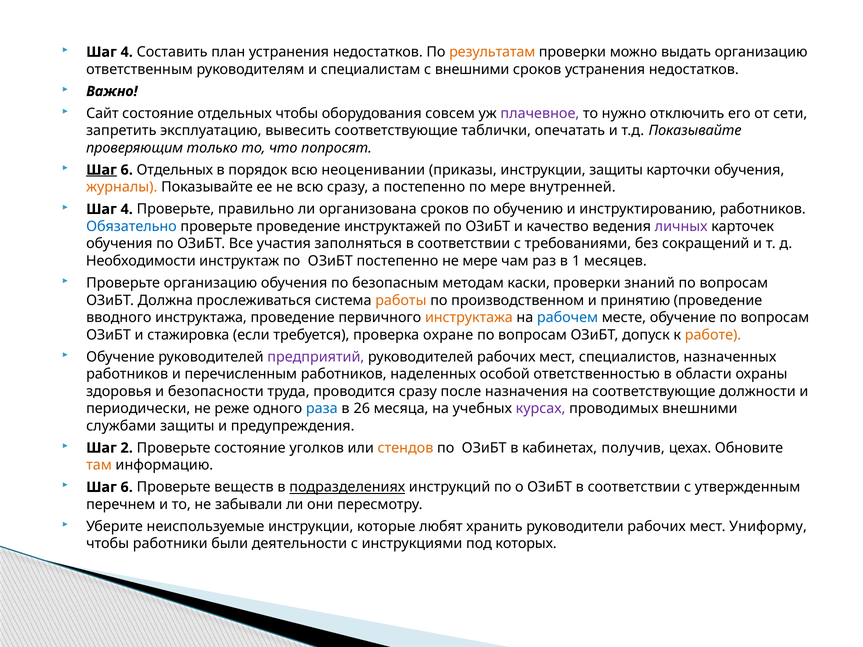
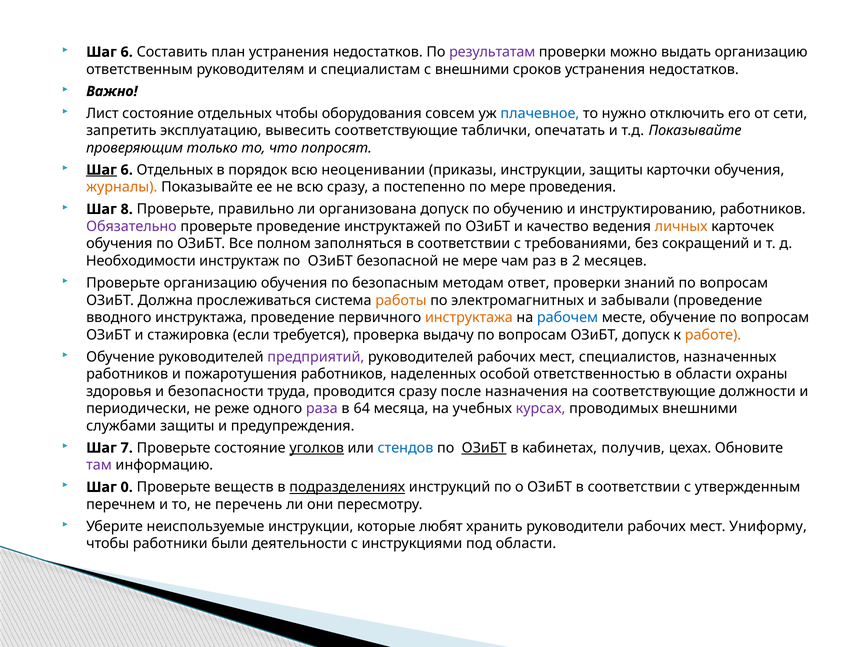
4 at (127, 52): 4 -> 6
результатам colour: orange -> purple
Сайт: Сайт -> Лист
плачевное colour: purple -> blue
внутренней: внутренней -> проведения
4 at (127, 209): 4 -> 8
организована сроков: сроков -> допуск
Обязательно colour: blue -> purple
личных colour: purple -> orange
участия: участия -> полном
ОЗиБТ постепенно: постепенно -> безопасной
1: 1 -> 2
каски: каски -> ответ
производственном: производственном -> электромагнитных
принятию: принятию -> забывали
охране: охране -> выдачу
перечисленным: перечисленным -> пожаротушения
раза colour: blue -> purple
26: 26 -> 64
2: 2 -> 7
уголков underline: none -> present
стендов colour: orange -> blue
ОЗиБТ at (484, 448) underline: none -> present
там colour: orange -> purple
6 at (127, 487): 6 -> 0
забывали: забывали -> перечень
под которых: которых -> области
